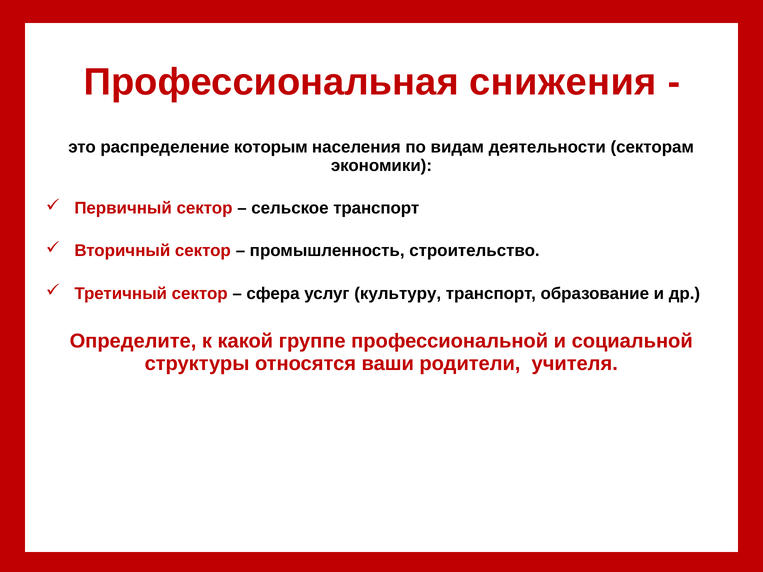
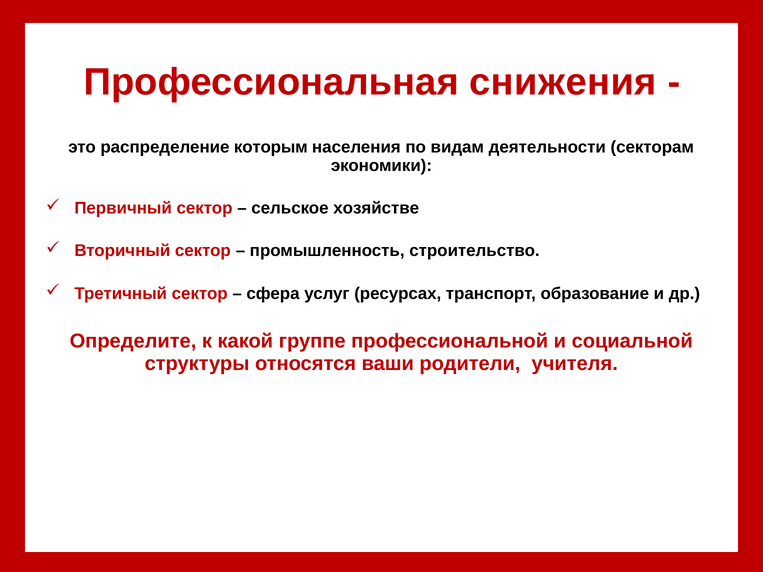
сельское транспорт: транспорт -> хозяйстве
культуру: культуру -> ресурсах
